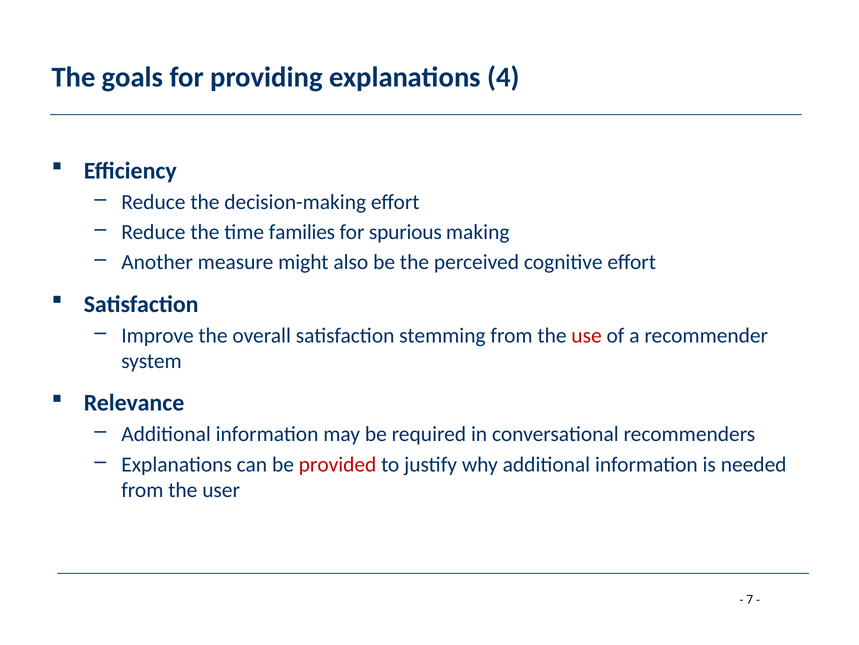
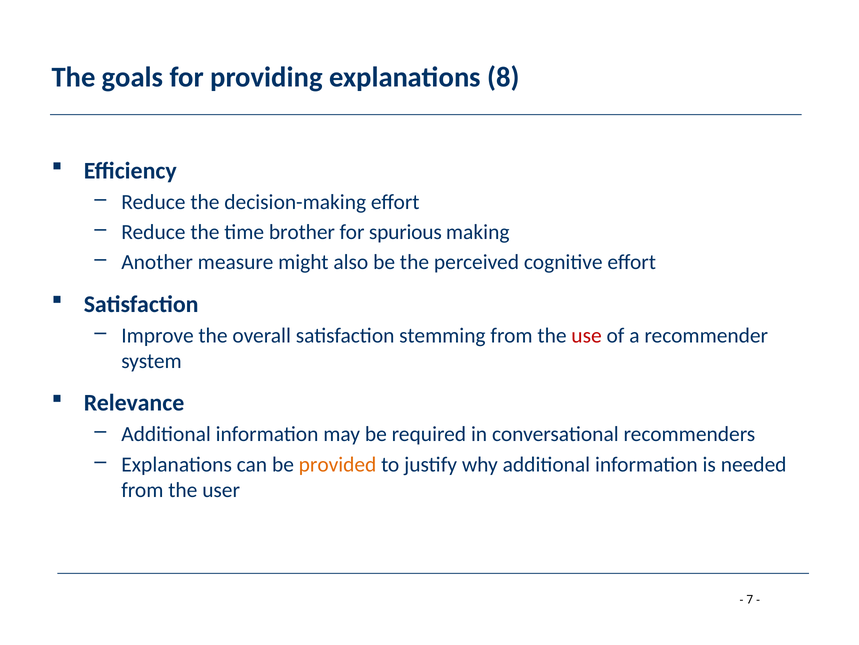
4: 4 -> 8
families: families -> brother
provided colour: red -> orange
